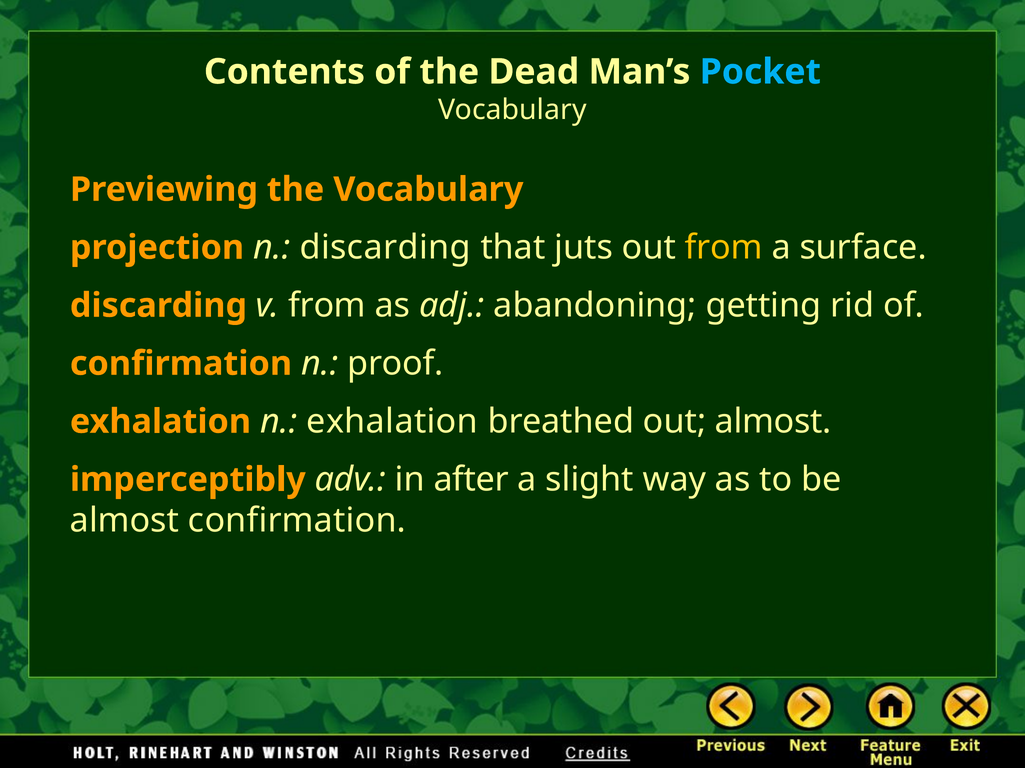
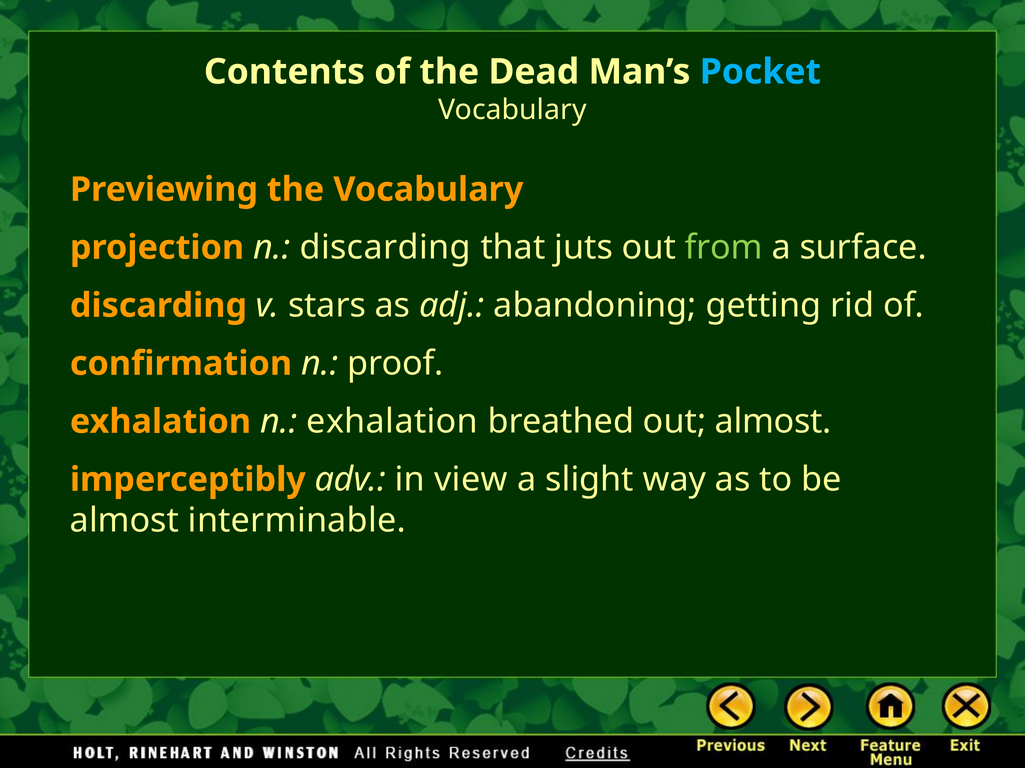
from at (724, 248) colour: yellow -> light green
v from: from -> stars
after: after -> view
almost confirmation: confirmation -> interminable
